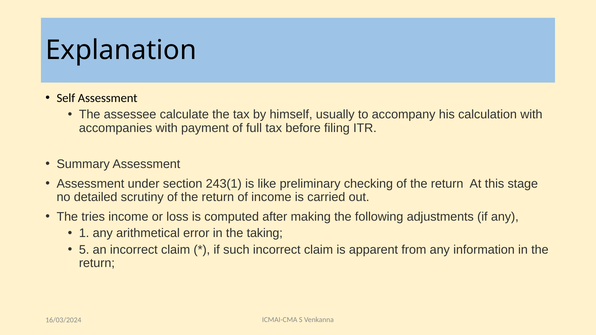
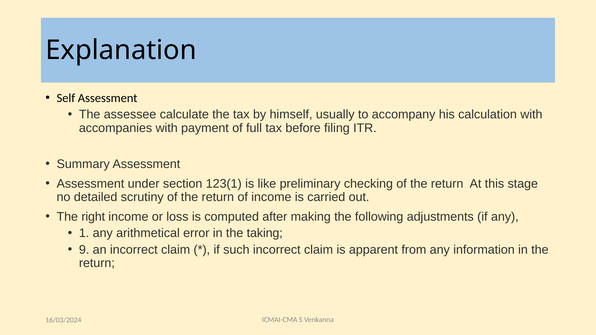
243(1: 243(1 -> 123(1
tries: tries -> right
5: 5 -> 9
